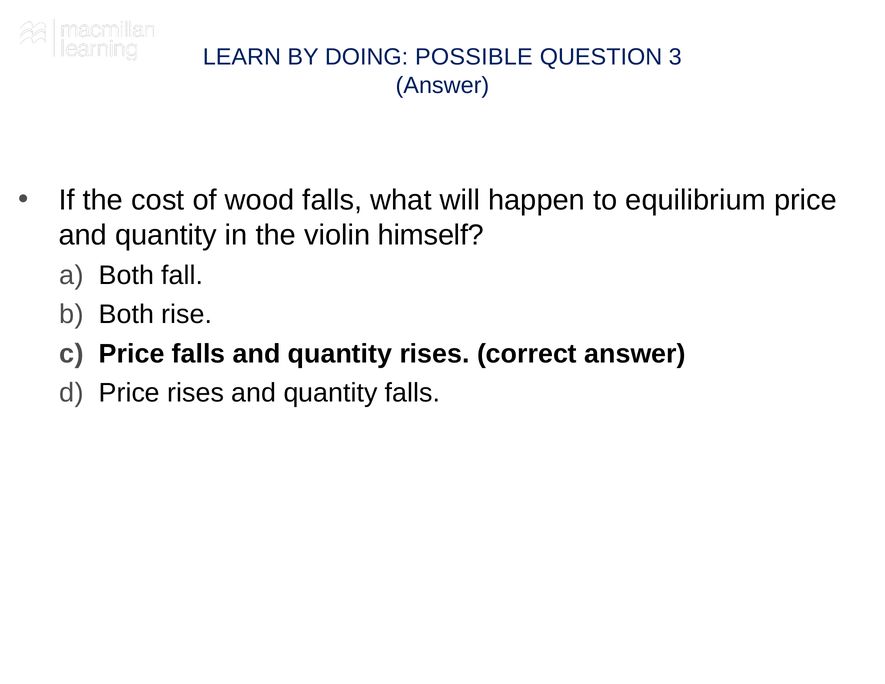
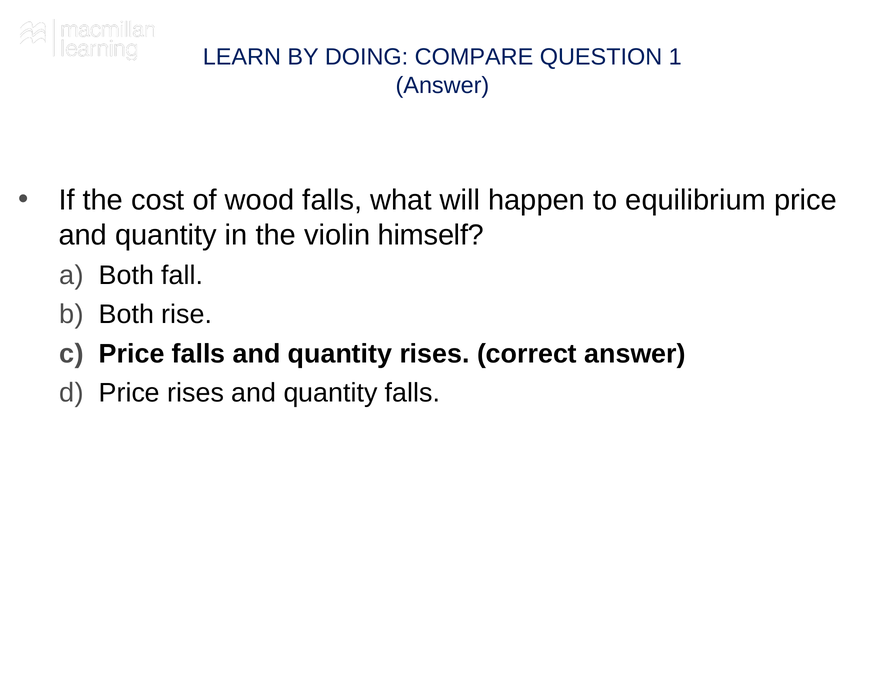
POSSIBLE: POSSIBLE -> COMPARE
3: 3 -> 1
